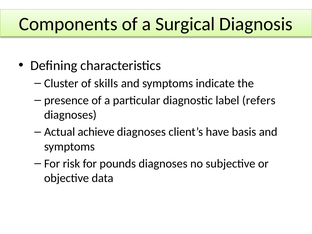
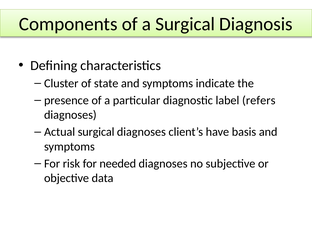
skills: skills -> state
Actual achieve: achieve -> surgical
pounds: pounds -> needed
